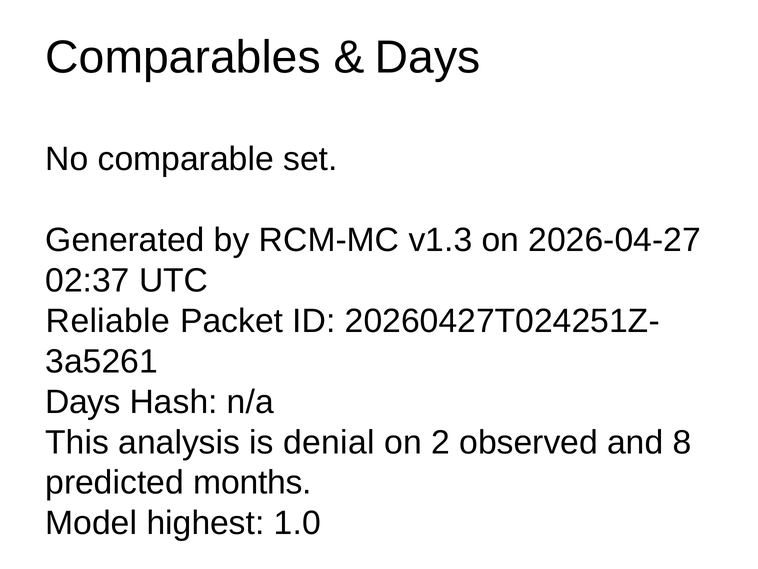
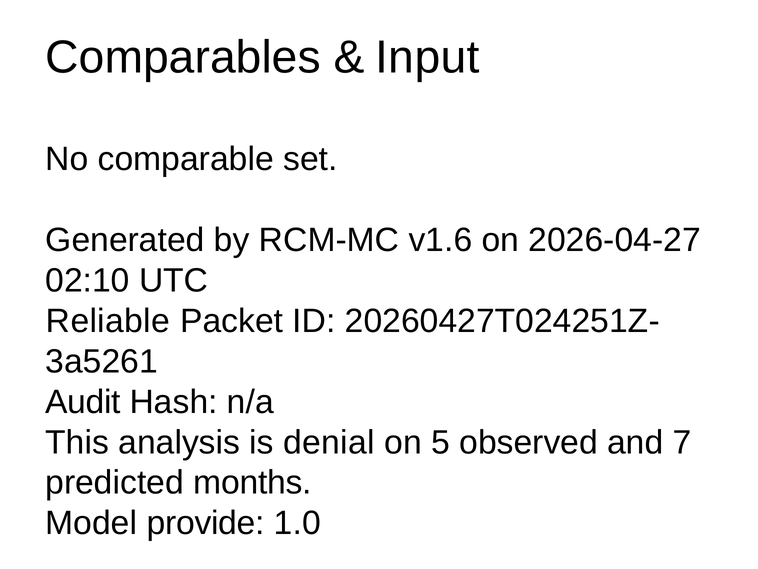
Days at (428, 58): Days -> Input
v1.3: v1.3 -> v1.6
02:37: 02:37 -> 02:10
Days at (83, 402): Days -> Audit
2: 2 -> 5
8: 8 -> 7
highest: highest -> provide
